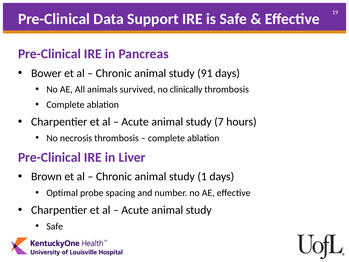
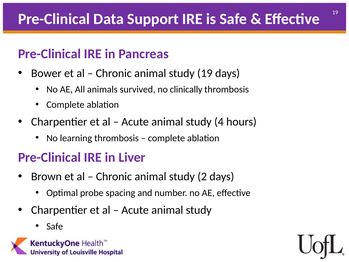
study 91: 91 -> 19
7: 7 -> 4
necrosis: necrosis -> learning
1: 1 -> 2
